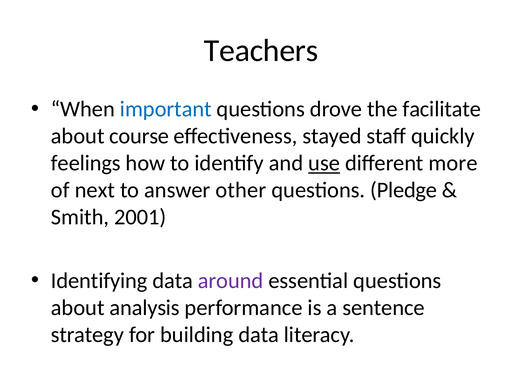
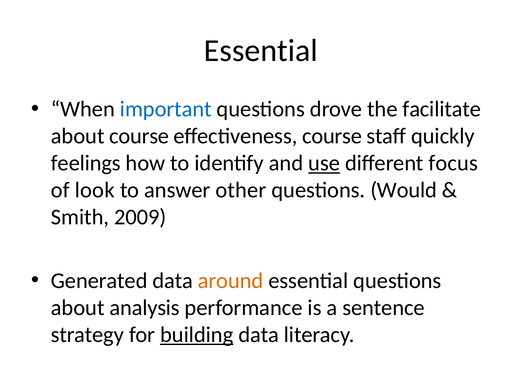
Teachers at (261, 51): Teachers -> Essential
effectiveness stayed: stayed -> course
more: more -> focus
next: next -> look
Pledge: Pledge -> Would
2001: 2001 -> 2009
Identifying: Identifying -> Generated
around colour: purple -> orange
building underline: none -> present
